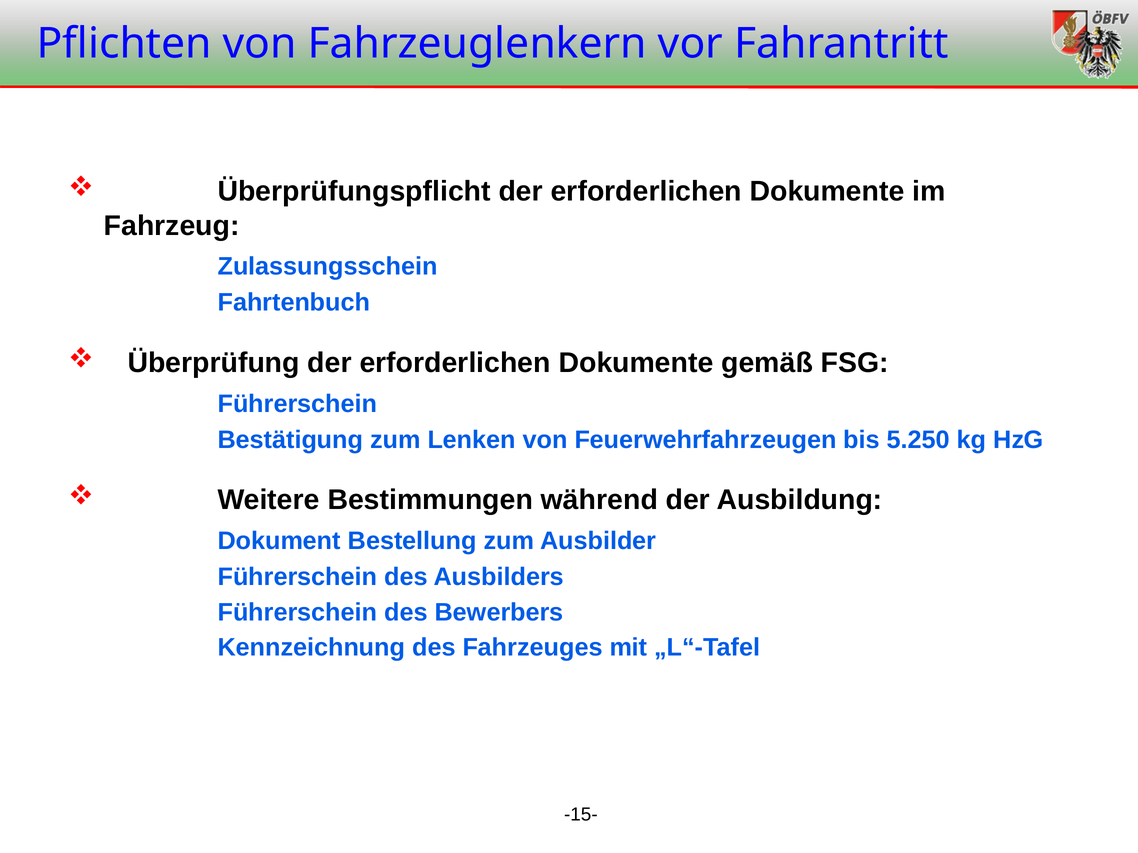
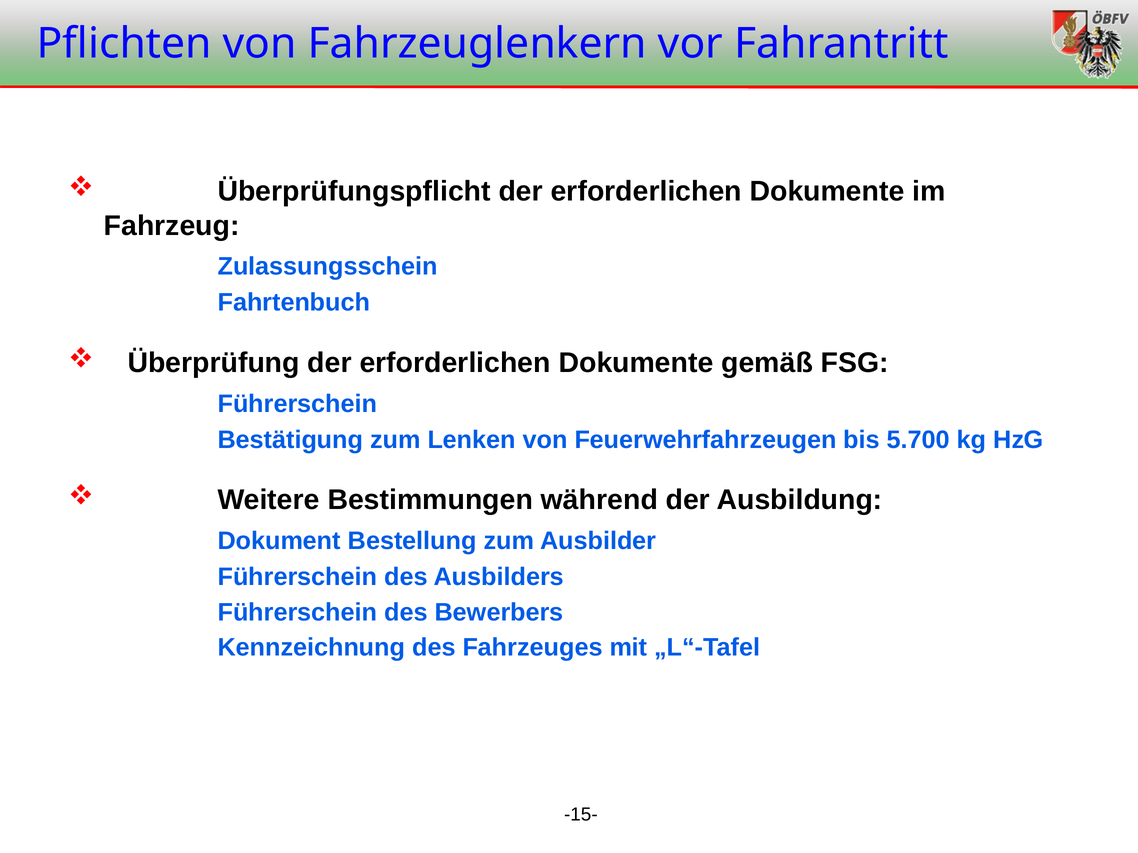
5.250: 5.250 -> 5.700
